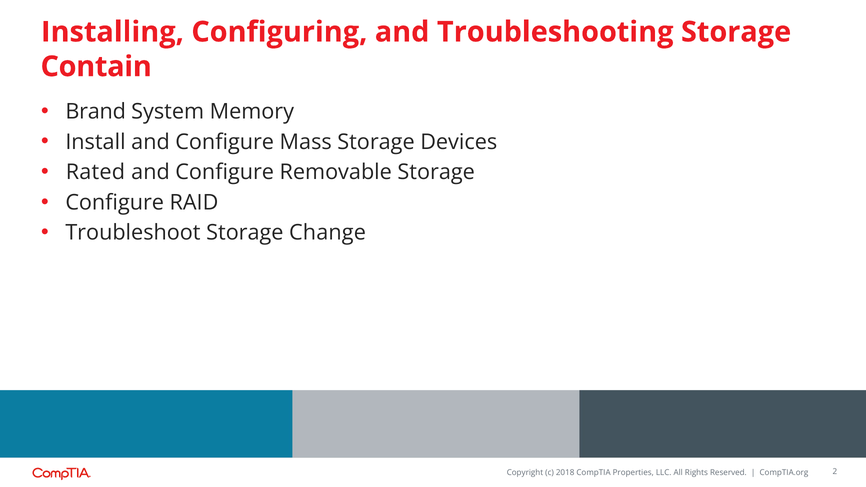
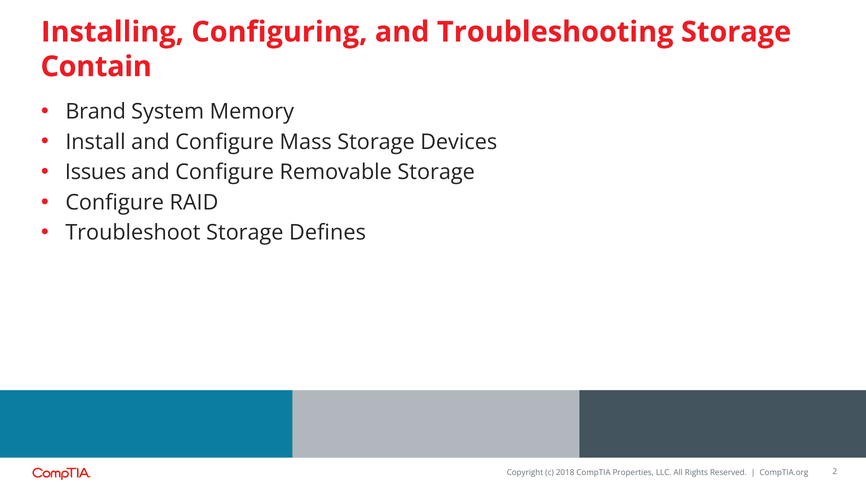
Rated: Rated -> Issues
Change: Change -> Defines
